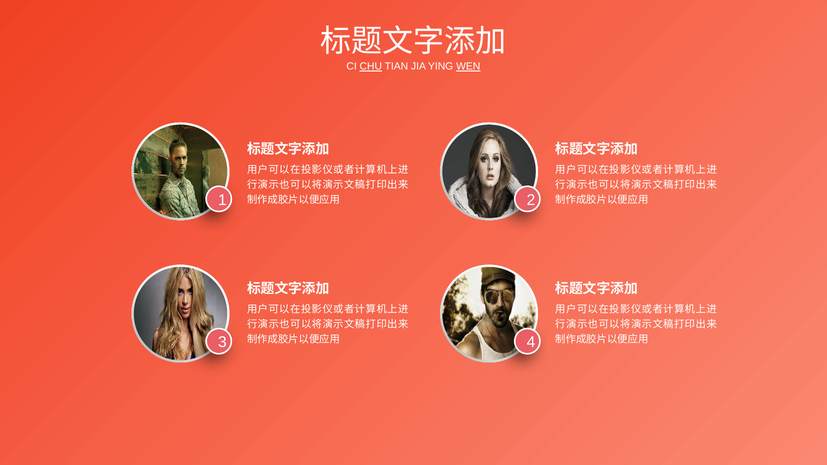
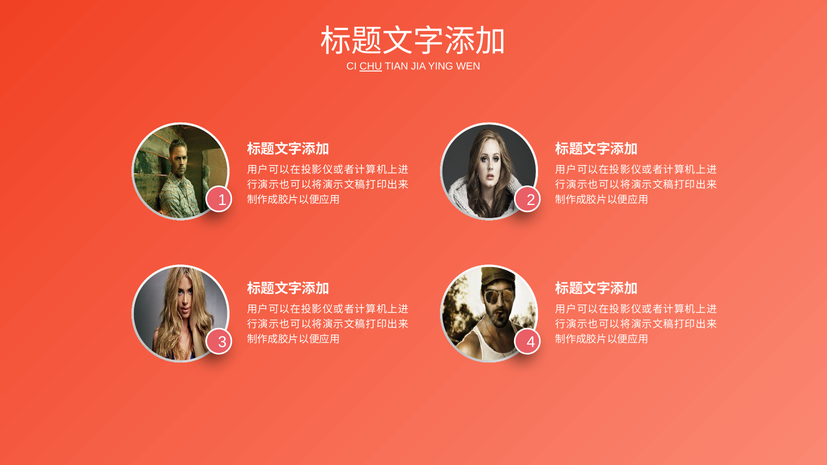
WEN underline: present -> none
